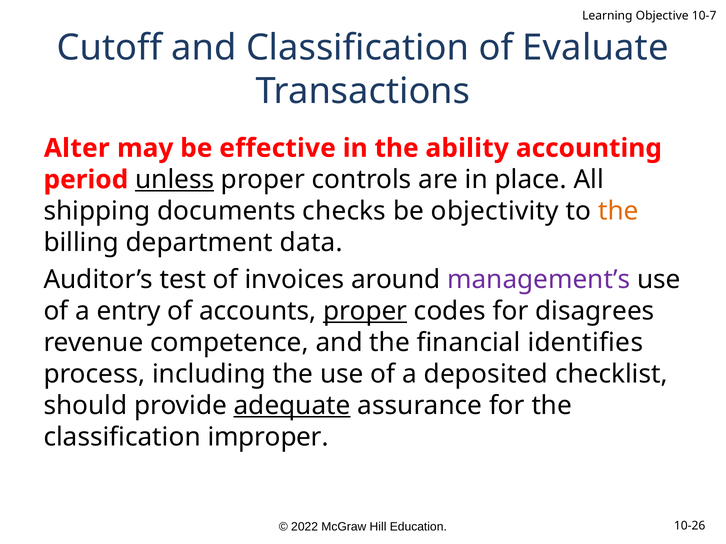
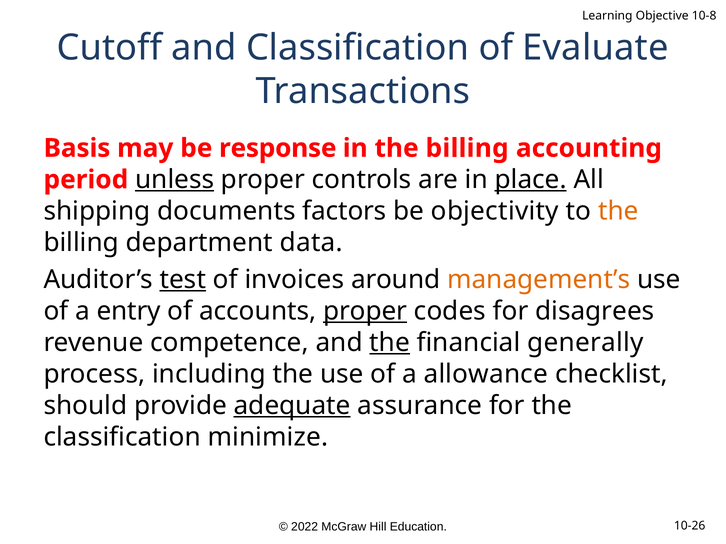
10-7: 10-7 -> 10-8
Alter: Alter -> Basis
effective: effective -> response
in the ability: ability -> billing
place underline: none -> present
checks: checks -> factors
test underline: none -> present
management’s colour: purple -> orange
the at (390, 343) underline: none -> present
identifies: identifies -> generally
deposited: deposited -> allowance
improper: improper -> minimize
